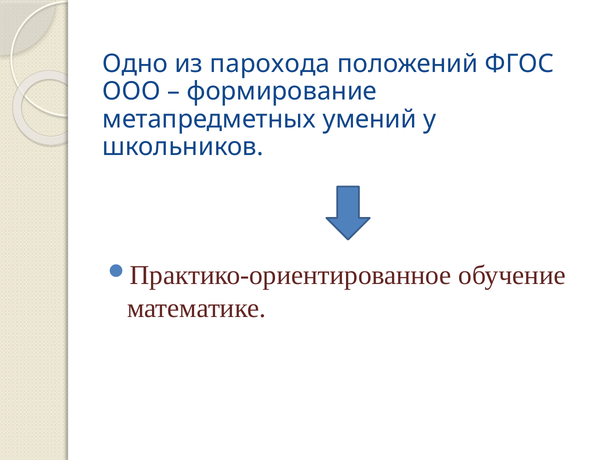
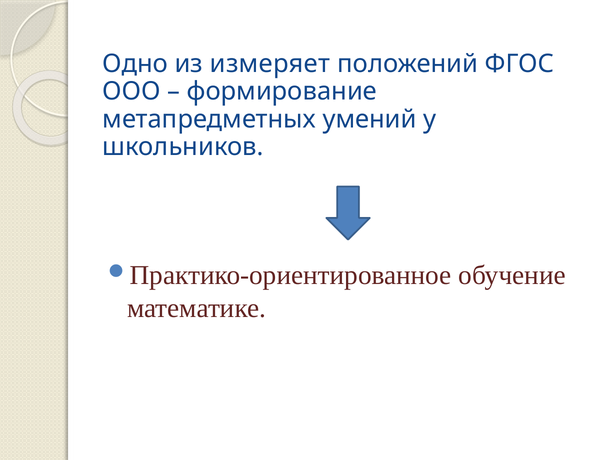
парохода: парохода -> измеряет
